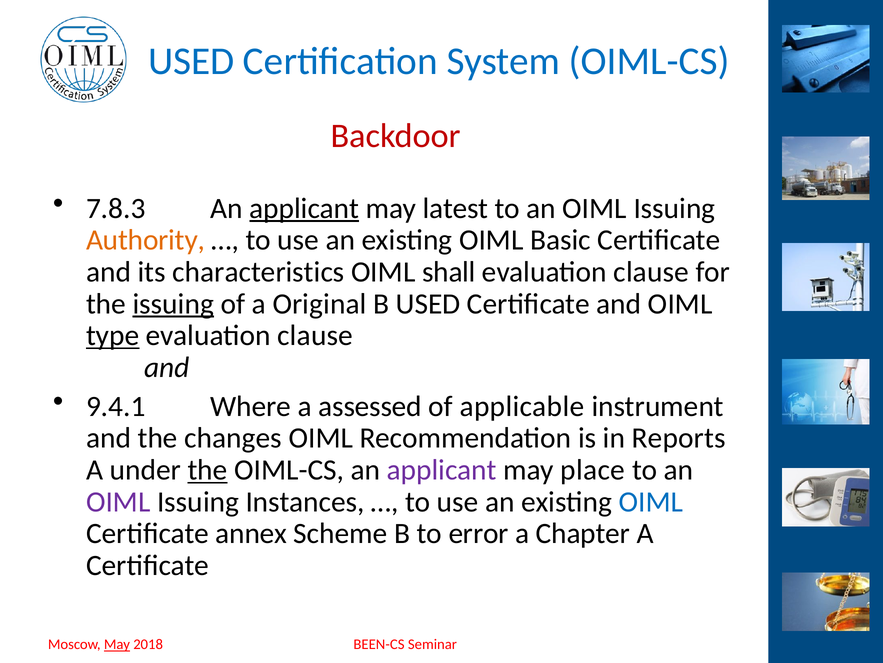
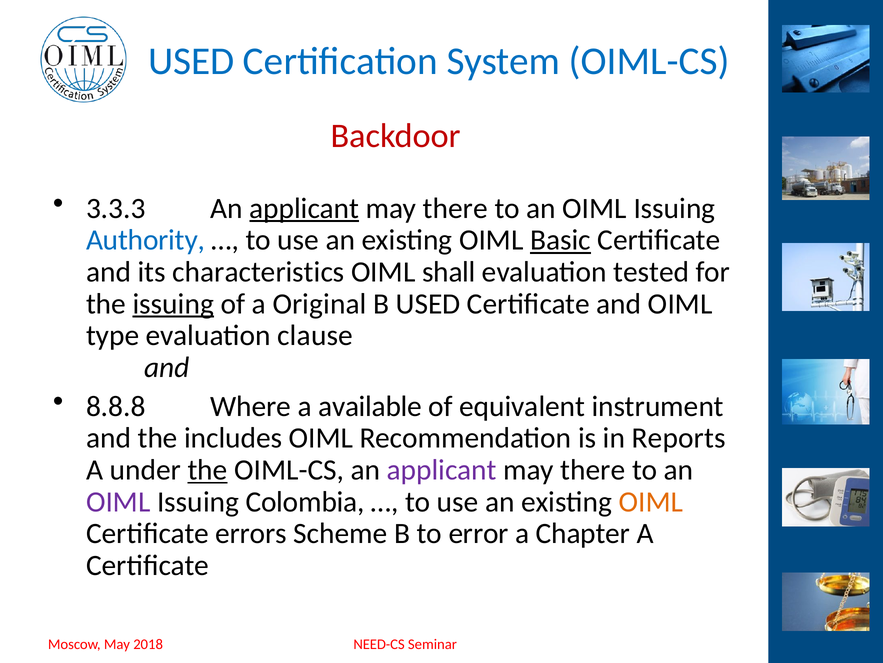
7.8.3: 7.8.3 -> 3.3.3
latest at (455, 208): latest -> there
Authority colour: orange -> blue
Basic underline: none -> present
clause at (651, 272): clause -> tested
type underline: present -> none
9.4.1: 9.4.1 -> 8.8.8
assessed: assessed -> available
applicable: applicable -> equivalent
changes: changes -> includes
place at (593, 469): place -> there
Instances: Instances -> Colombia
OIML at (651, 501) colour: blue -> orange
annex: annex -> errors
May at (117, 644) underline: present -> none
BEEN-CS: BEEN-CS -> NEED-CS
